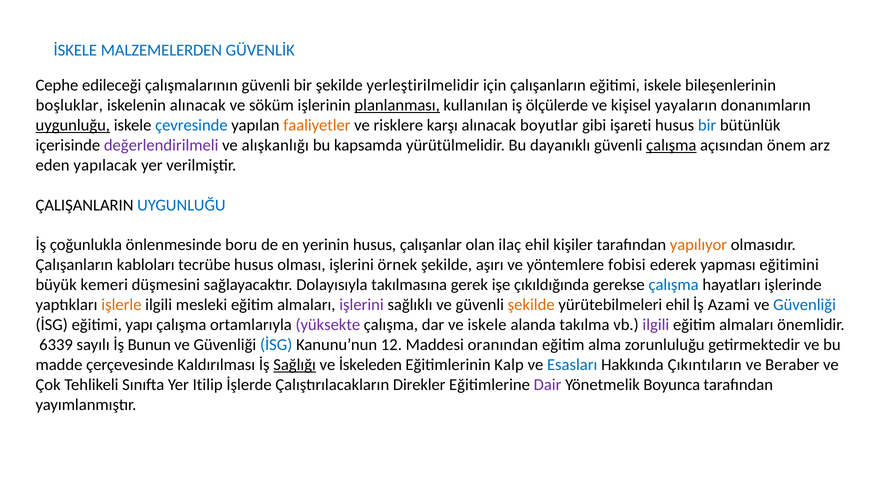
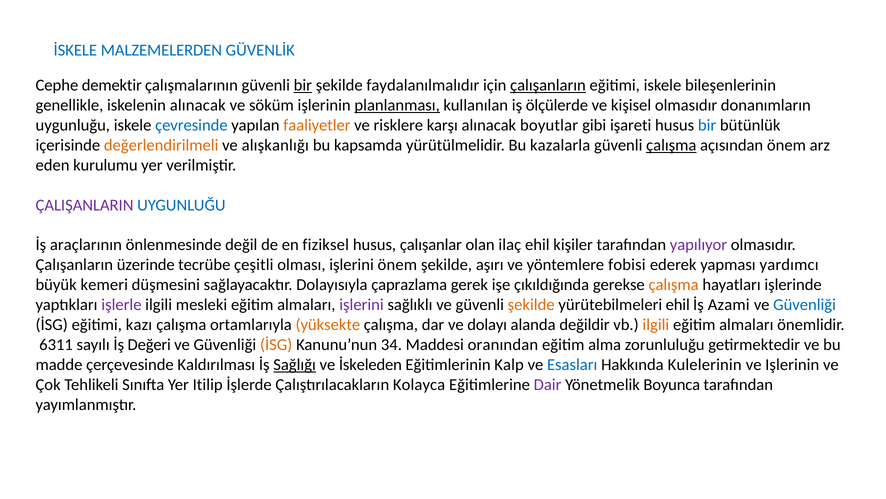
edileceği: edileceği -> demektir
bir at (303, 85) underline: none -> present
yerleştirilmelidir: yerleştirilmelidir -> faydalanılmalıdır
çalışanların at (548, 85) underline: none -> present
boşluklar: boşluklar -> genellikle
kişisel yayaların: yayaların -> olmasıdır
uygunluğu at (73, 125) underline: present -> none
değerlendirilmeli colour: purple -> orange
dayanıklı: dayanıklı -> kazalarla
yapılacak: yapılacak -> kurulumu
ÇALIŞANLARIN colour: black -> purple
çoğunlukla: çoğunlukla -> araçlarının
boru: boru -> değil
yerinin: yerinin -> fiziksel
yapılıyor colour: orange -> purple
kabloları: kabloları -> üzerinde
tecrübe husus: husus -> çeşitli
işlerini örnek: örnek -> önem
eğitimini: eğitimini -> yardımcı
takılmasına: takılmasına -> çaprazlama
çalışma at (674, 285) colour: blue -> orange
işlerle colour: orange -> purple
yapı: yapı -> kazı
yüksekte colour: purple -> orange
ve iskele: iskele -> dolayı
takılma: takılma -> değildir
ilgili at (656, 324) colour: purple -> orange
6339: 6339 -> 6311
Bunun: Bunun -> Değeri
İSG at (276, 344) colour: blue -> orange
12: 12 -> 34
Çıkıntıların: Çıkıntıların -> Kulelerinin
ve Beraber: Beraber -> Işlerinin
Direkler: Direkler -> Kolayca
